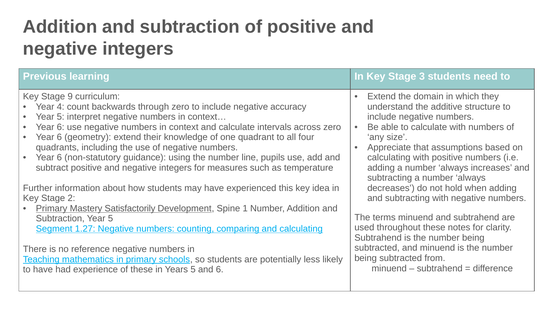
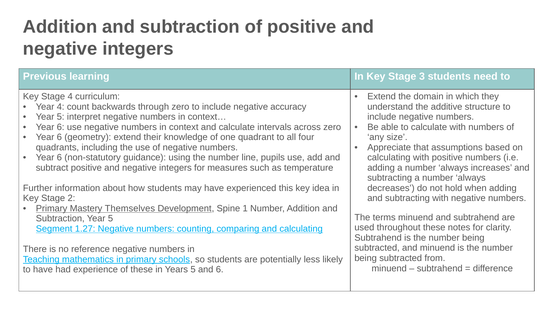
Stage 9: 9 -> 4
Satisfactorily: Satisfactorily -> Themselves
